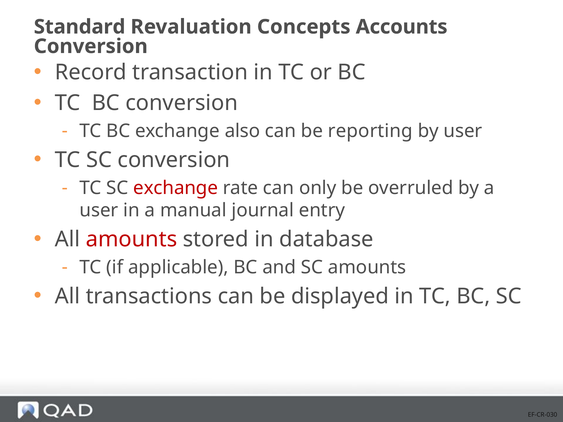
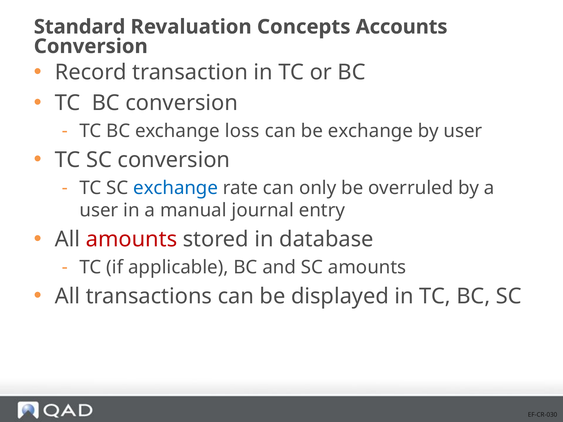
also: also -> loss
be reporting: reporting -> exchange
exchange at (176, 188) colour: red -> blue
